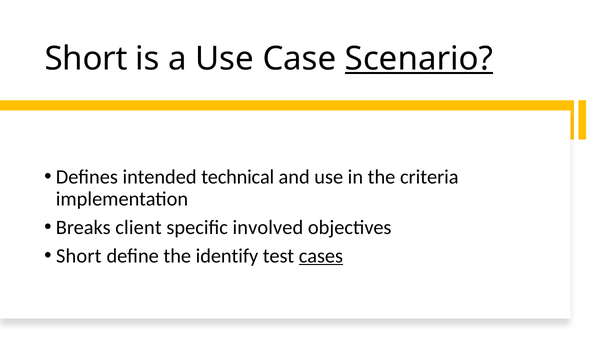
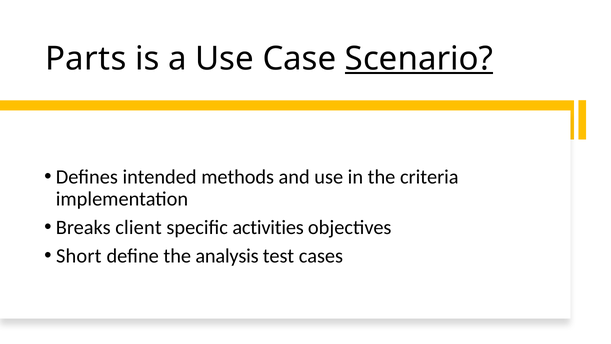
Short at (86, 59): Short -> Parts
technical: technical -> methods
involved: involved -> activities
identify: identify -> analysis
cases underline: present -> none
